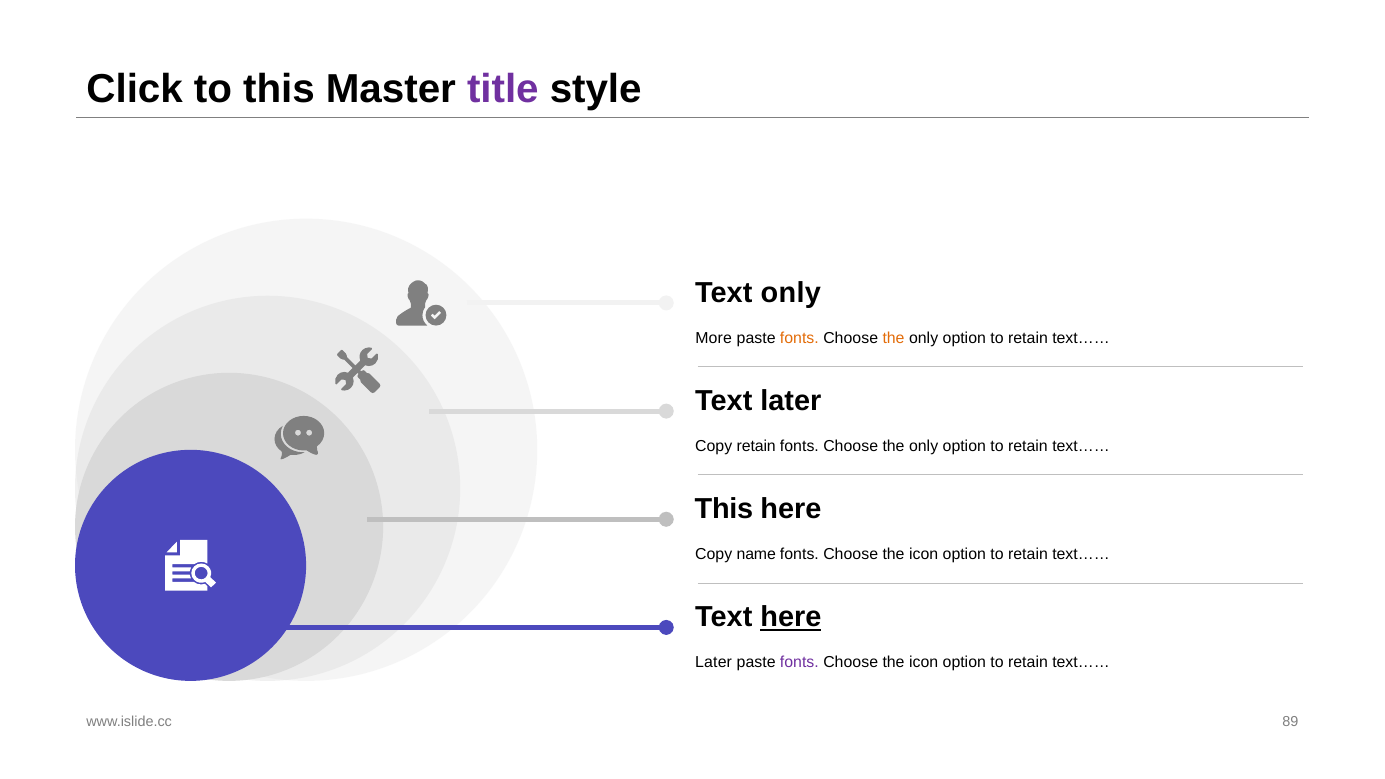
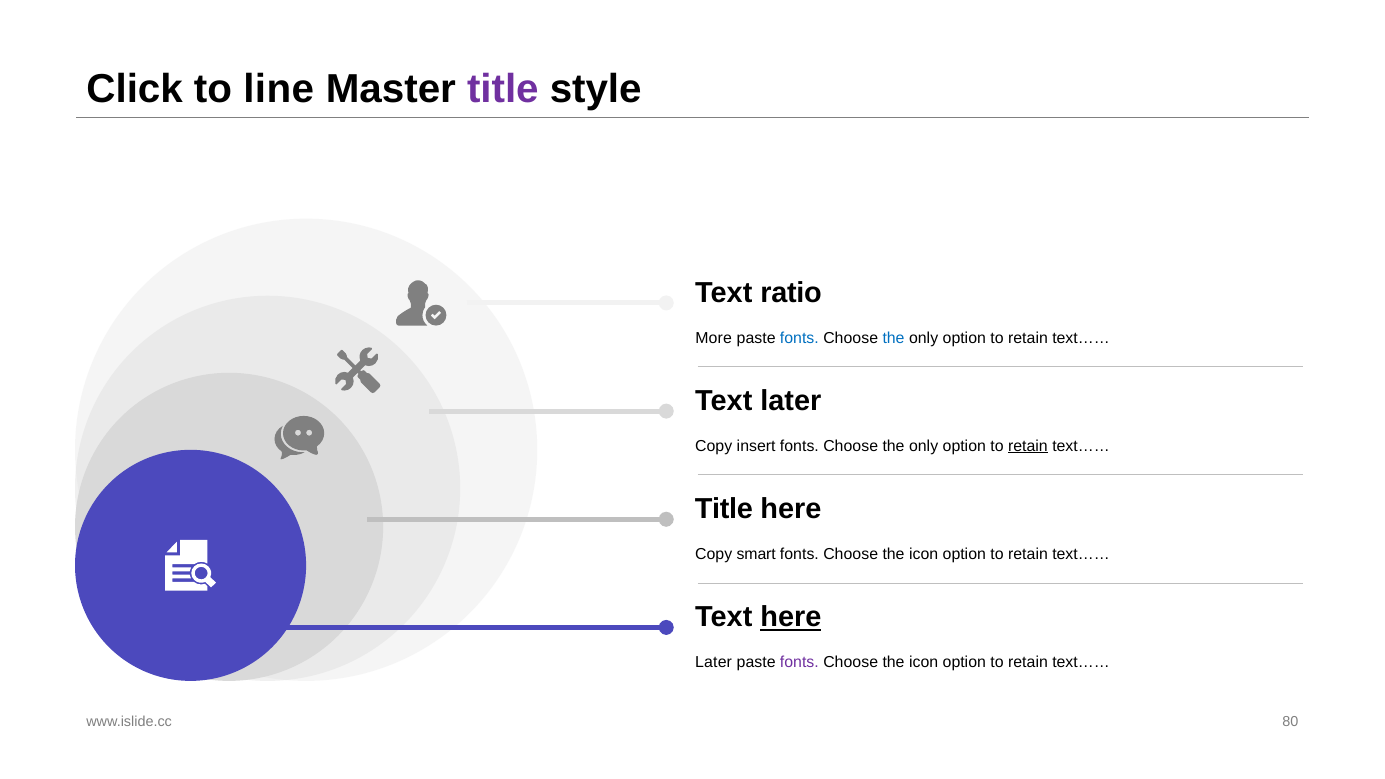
to this: this -> line
Text only: only -> ratio
fonts at (799, 338) colour: orange -> blue
the at (894, 338) colour: orange -> blue
Copy retain: retain -> insert
retain at (1028, 446) underline: none -> present
This at (724, 509): This -> Title
name: name -> smart
89: 89 -> 80
